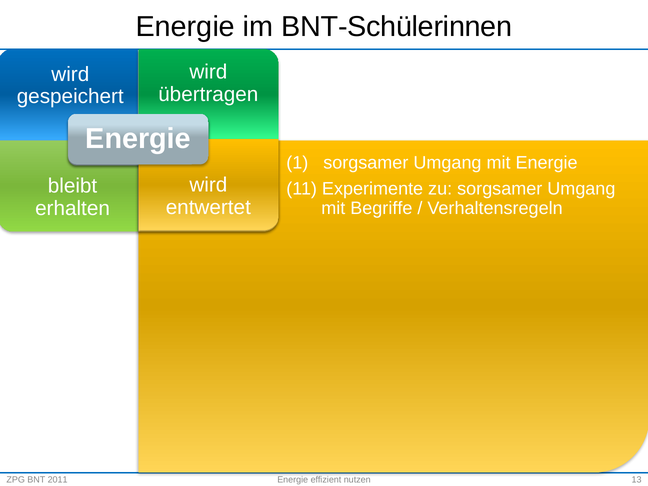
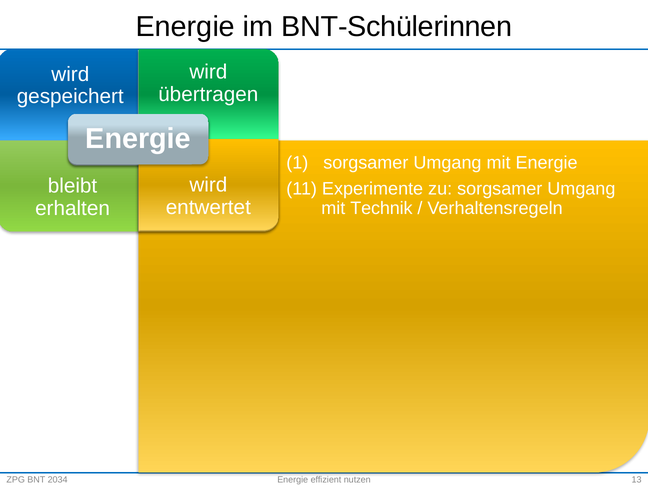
Begriffe: Begriffe -> Technik
2011: 2011 -> 2034
